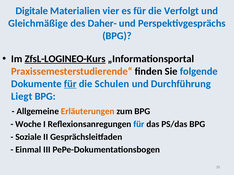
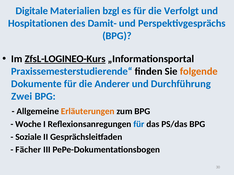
vier: vier -> bzgl
Gleichmäßige: Gleichmäßige -> Hospitationen
Daher-: Daher- -> Damit-
Praxissemesterstudierende“ colour: orange -> blue
folgende colour: blue -> orange
für at (70, 84) underline: present -> none
Schulen: Schulen -> Anderer
Liegt: Liegt -> Zwei
Einmal: Einmal -> Fächer
